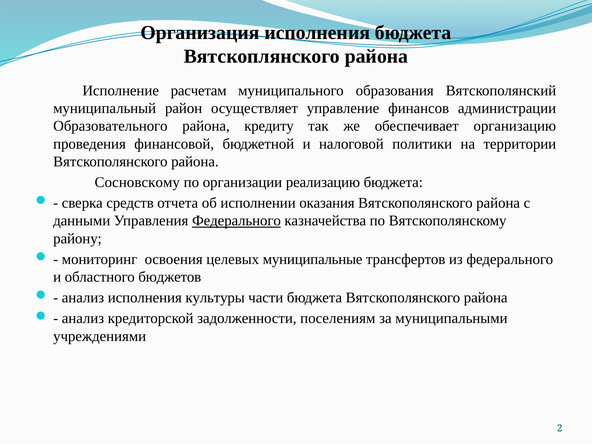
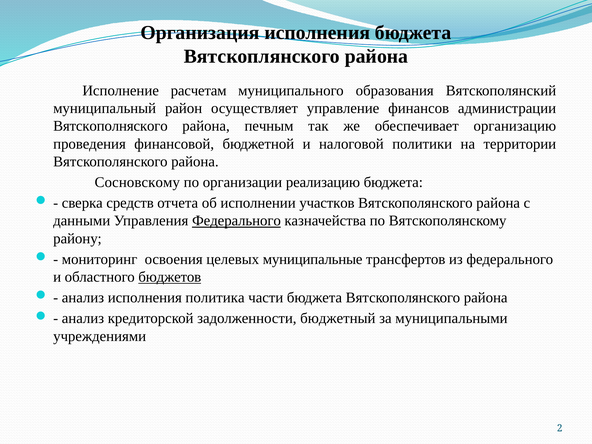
Образовательного: Образовательного -> Вятскополняского
кредиту: кредиту -> печным
оказания: оказания -> участков
бюджетов underline: none -> present
культуры: культуры -> политика
поселениям: поселениям -> бюджетный
